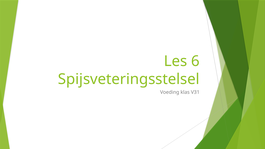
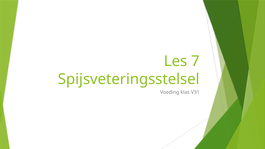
6: 6 -> 7
